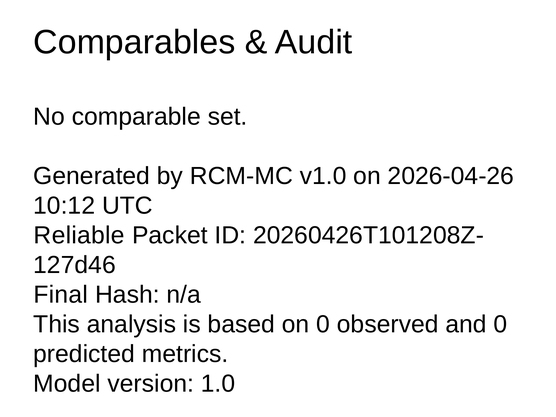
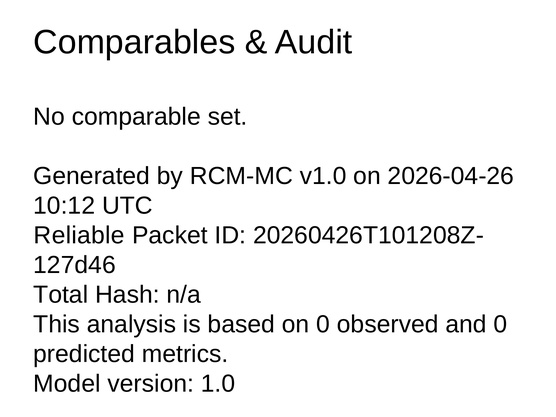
Final: Final -> Total
